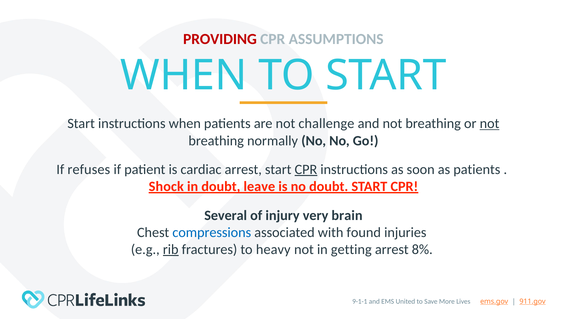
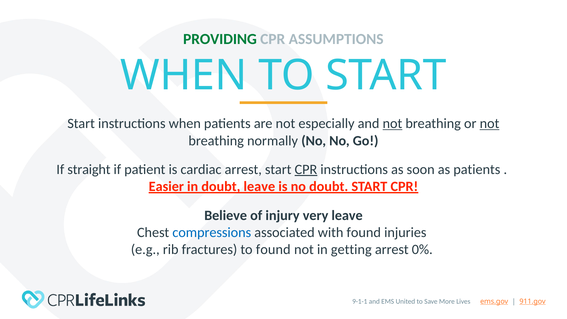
PROVIDING colour: red -> green
challenge: challenge -> especially
not at (392, 124) underline: none -> present
refuses: refuses -> straight
Shock: Shock -> Easier
Several: Several -> Believe
very brain: brain -> leave
rib underline: present -> none
to heavy: heavy -> found
8%: 8% -> 0%
